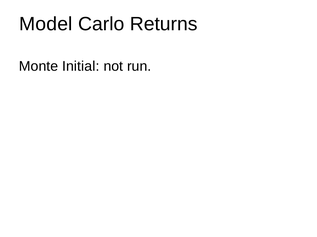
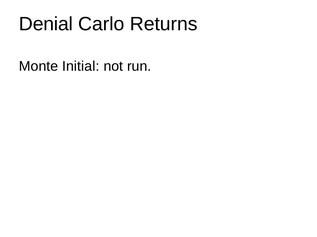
Model: Model -> Denial
